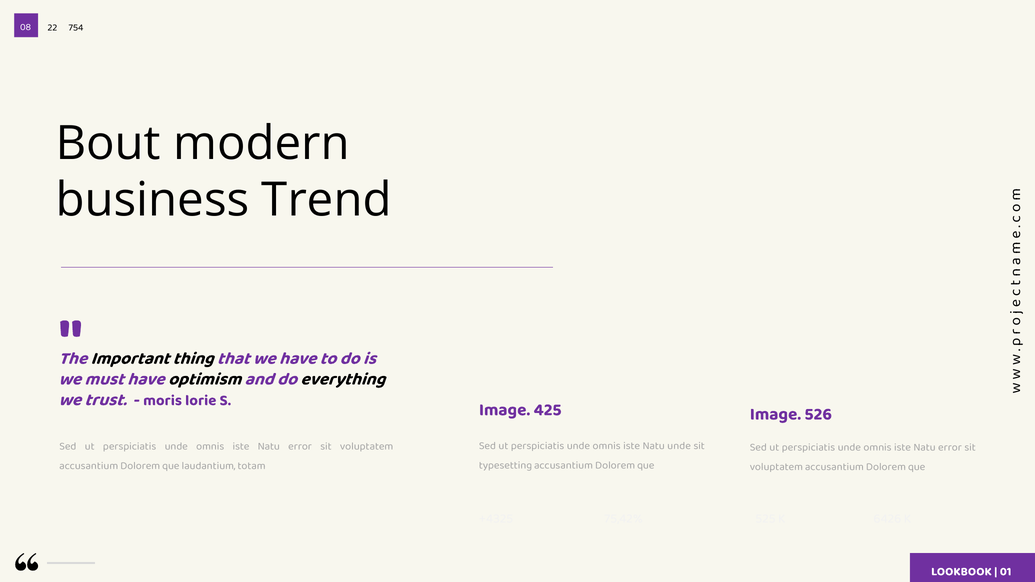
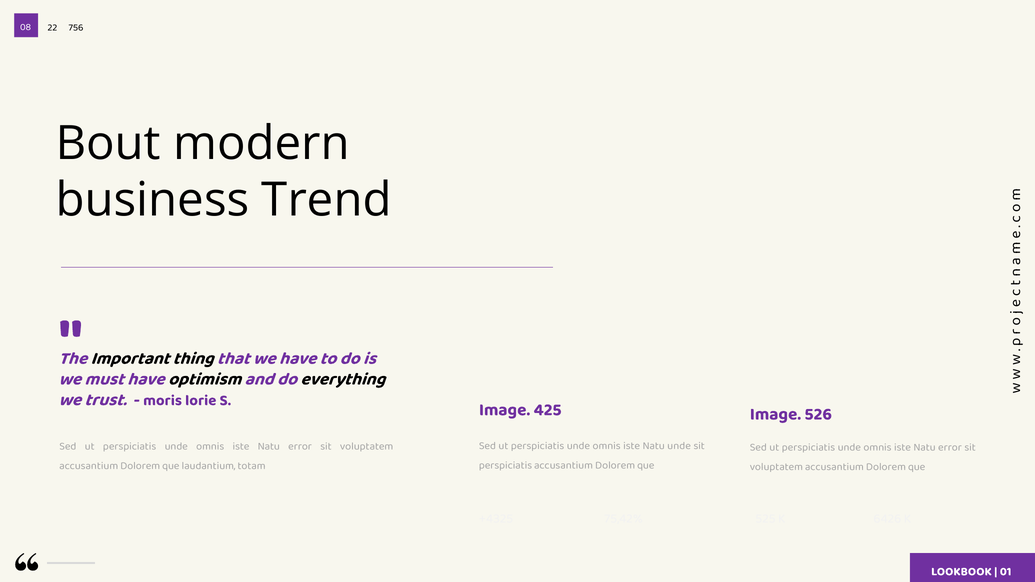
754: 754 -> 756
typesetting at (505, 465): typesetting -> perspiciatis
